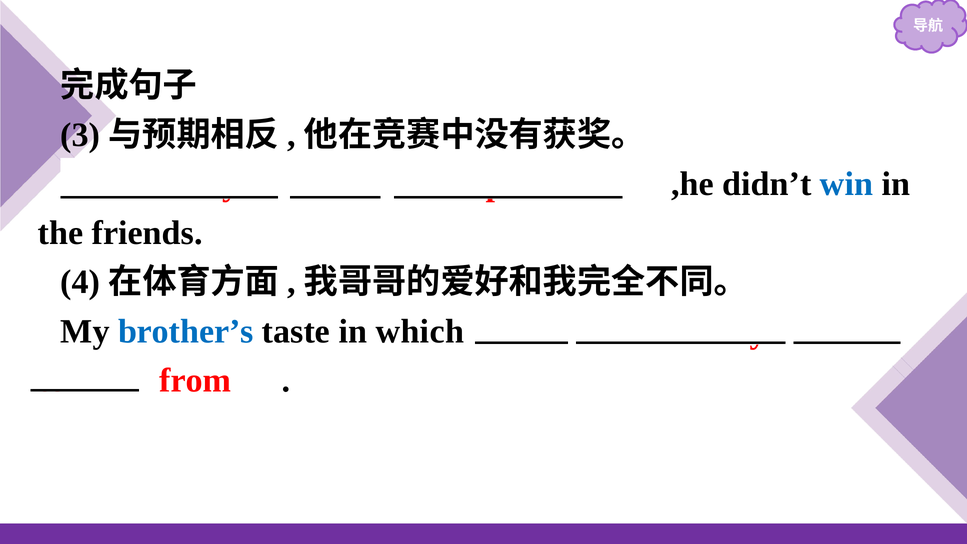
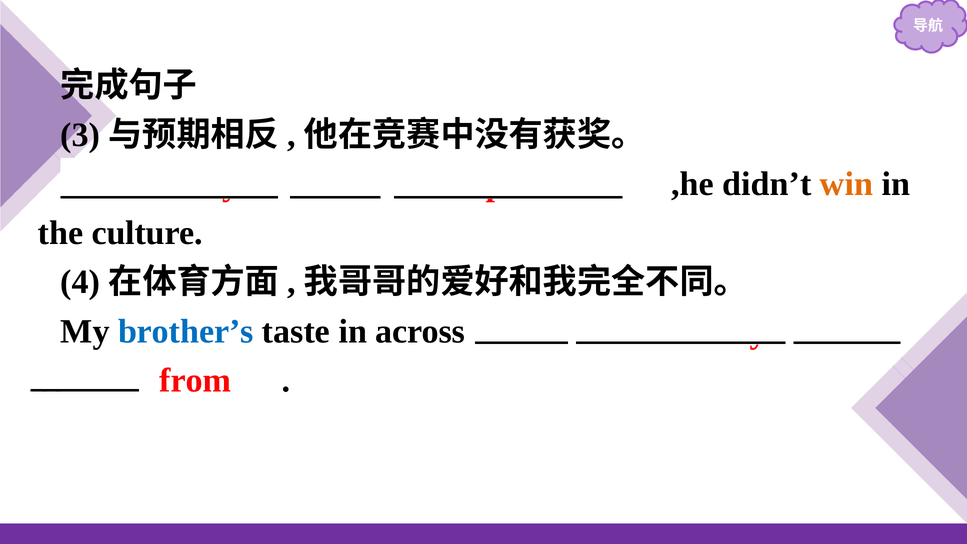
win colour: blue -> orange
friends: friends -> culture
which: which -> across
